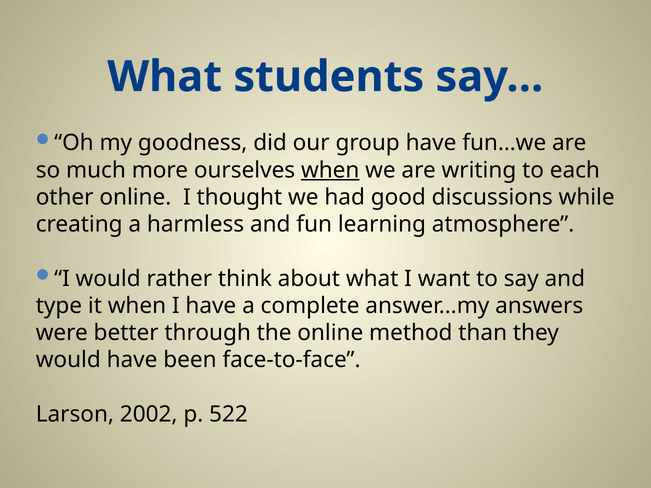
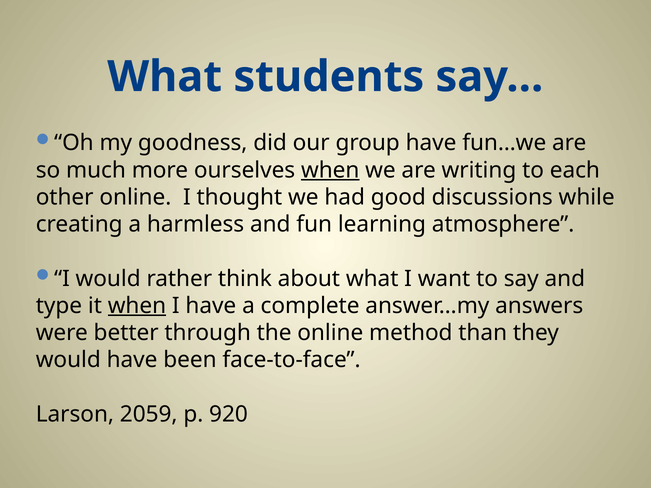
when at (137, 306) underline: none -> present
2002: 2002 -> 2059
522: 522 -> 920
